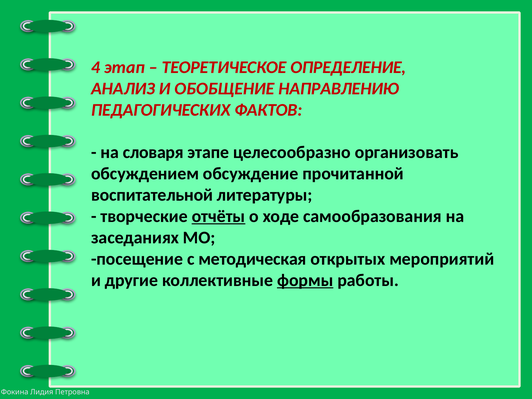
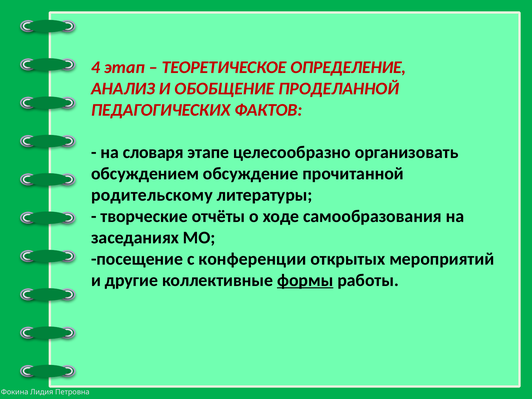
НАПРАВЛЕНИЮ: НАПРАВЛЕНИЮ -> ПРОДЕЛАННОЙ
воспитательной: воспитательной -> родительскому
отчёты underline: present -> none
методическая: методическая -> конференции
